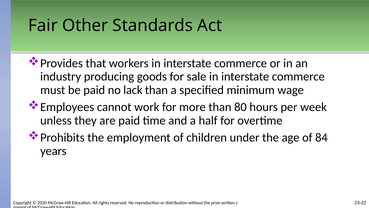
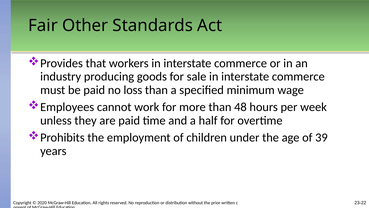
lack: lack -> loss
80: 80 -> 48
84: 84 -> 39
